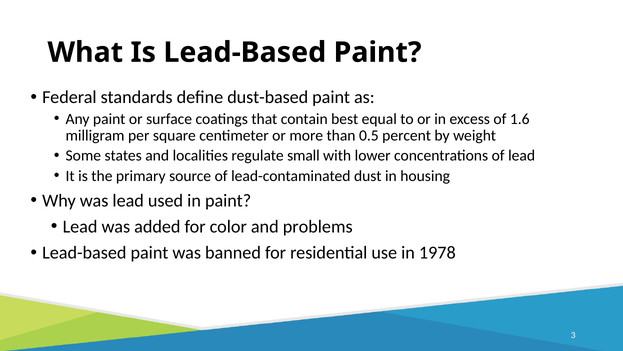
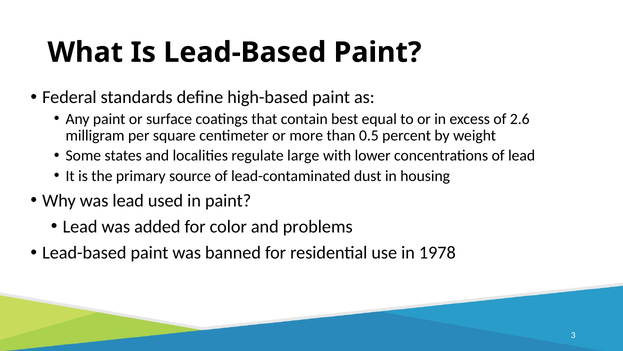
dust-based: dust-based -> high-based
1.6: 1.6 -> 2.6
small: small -> large
